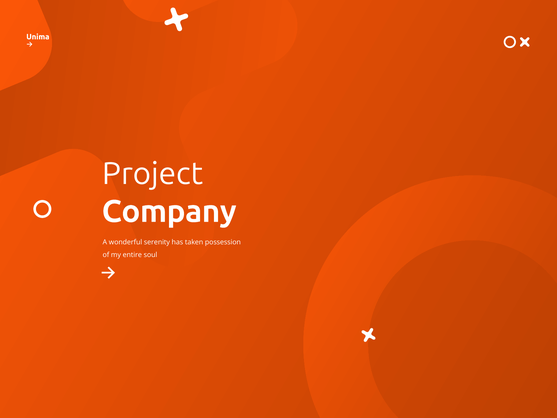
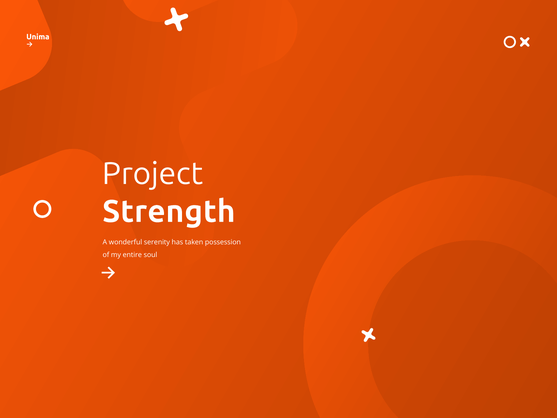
Company: Company -> Strength
